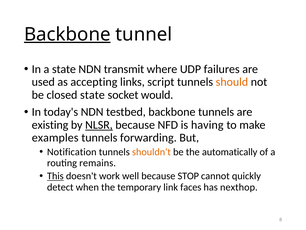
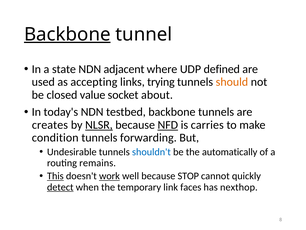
transmit: transmit -> adjacent
failures: failures -> defined
script: script -> trying
closed state: state -> value
would: would -> about
existing: existing -> creates
NFD underline: none -> present
having: having -> carries
examples: examples -> condition
Notification: Notification -> Undesirable
shouldn't colour: orange -> blue
work underline: none -> present
detect underline: none -> present
